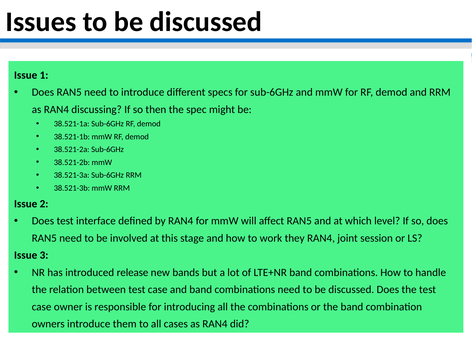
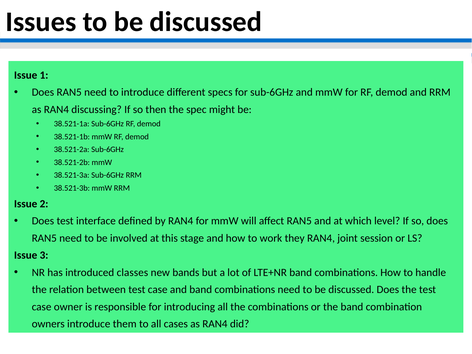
release: release -> classes
